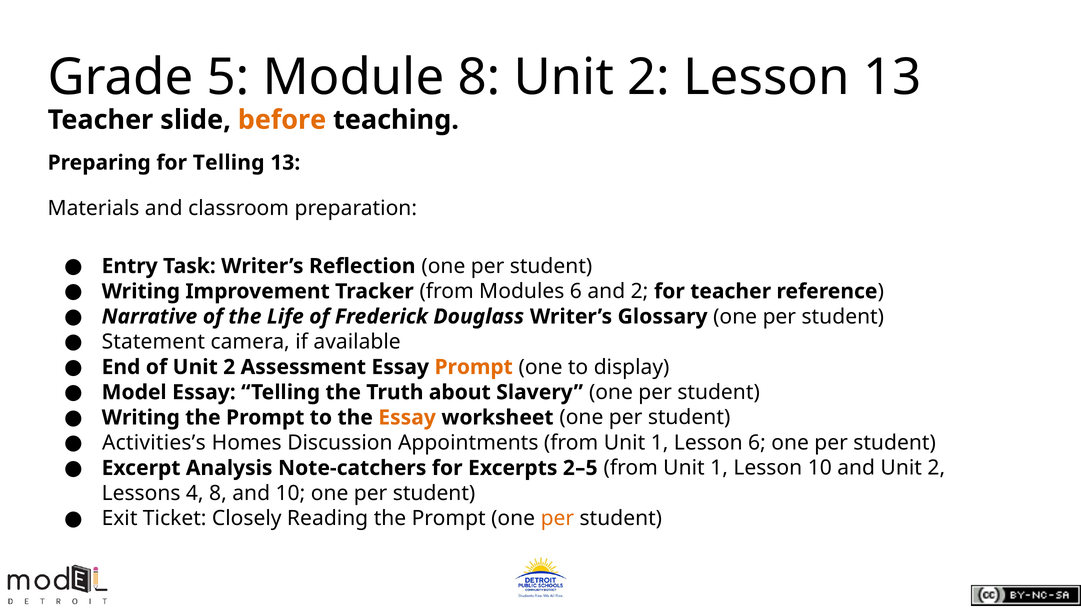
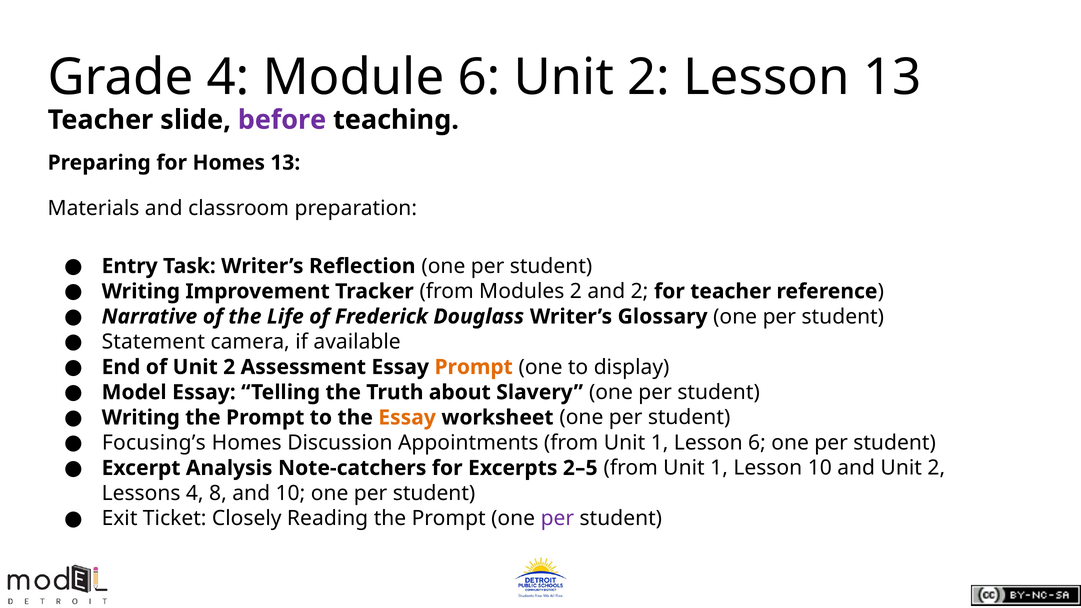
Grade 5: 5 -> 4
Module 8: 8 -> 6
before colour: orange -> purple
for Telling: Telling -> Homes
Modules 6: 6 -> 2
Activities’s: Activities’s -> Focusing’s
per at (557, 519) colour: orange -> purple
